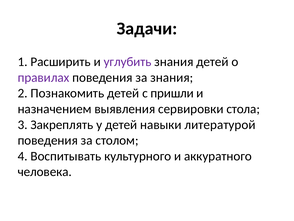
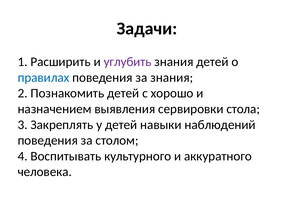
правилах colour: purple -> blue
пришли: пришли -> хорошо
литературой: литературой -> наблюдений
